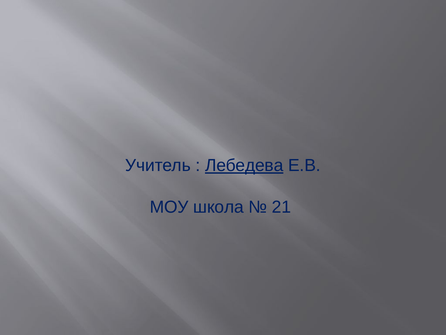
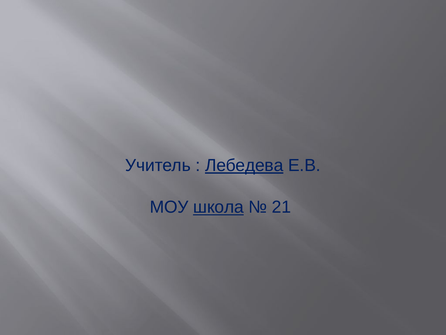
школа underline: none -> present
